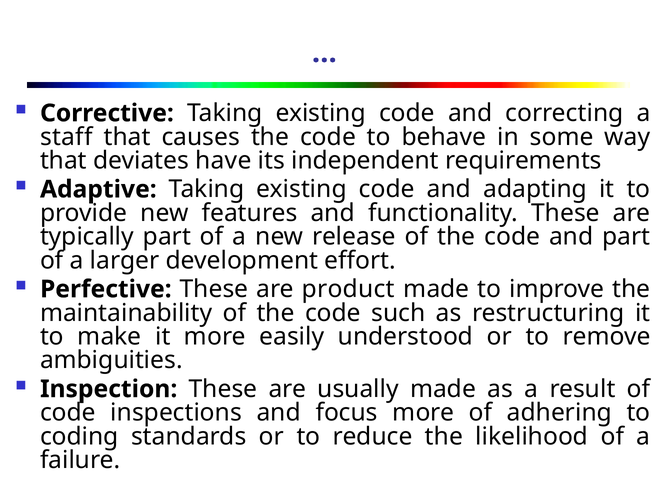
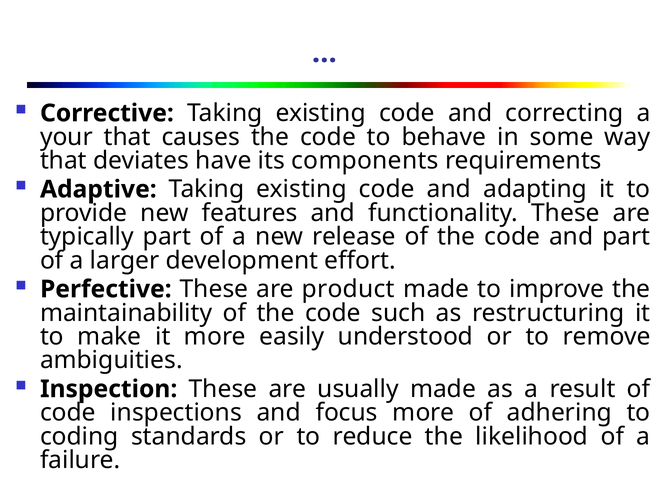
staff: staff -> your
independent: independent -> components
